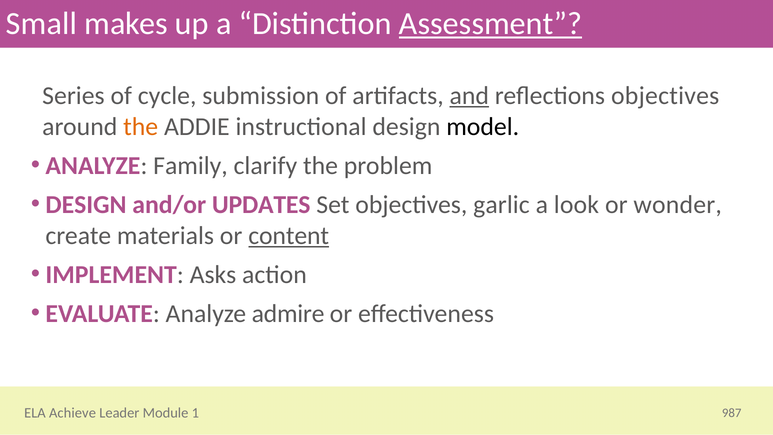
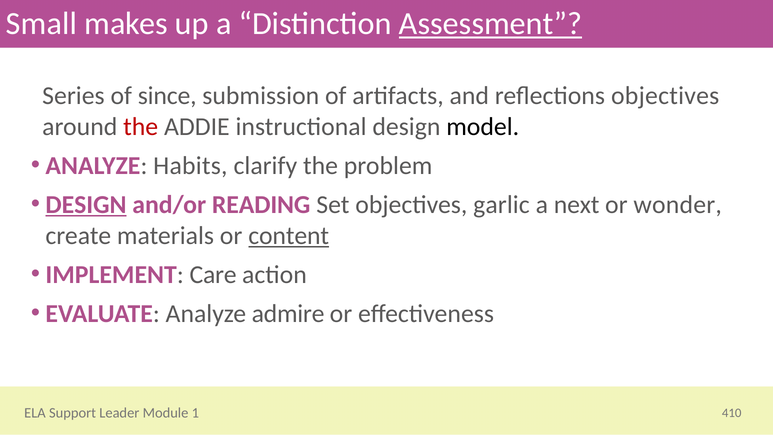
cycle: cycle -> since
and underline: present -> none
the at (141, 127) colour: orange -> red
Family: Family -> Habits
DESIGN at (86, 205) underline: none -> present
UPDATES: UPDATES -> READING
look: look -> next
Asks: Asks -> Care
Achieve: Achieve -> Support
987: 987 -> 410
